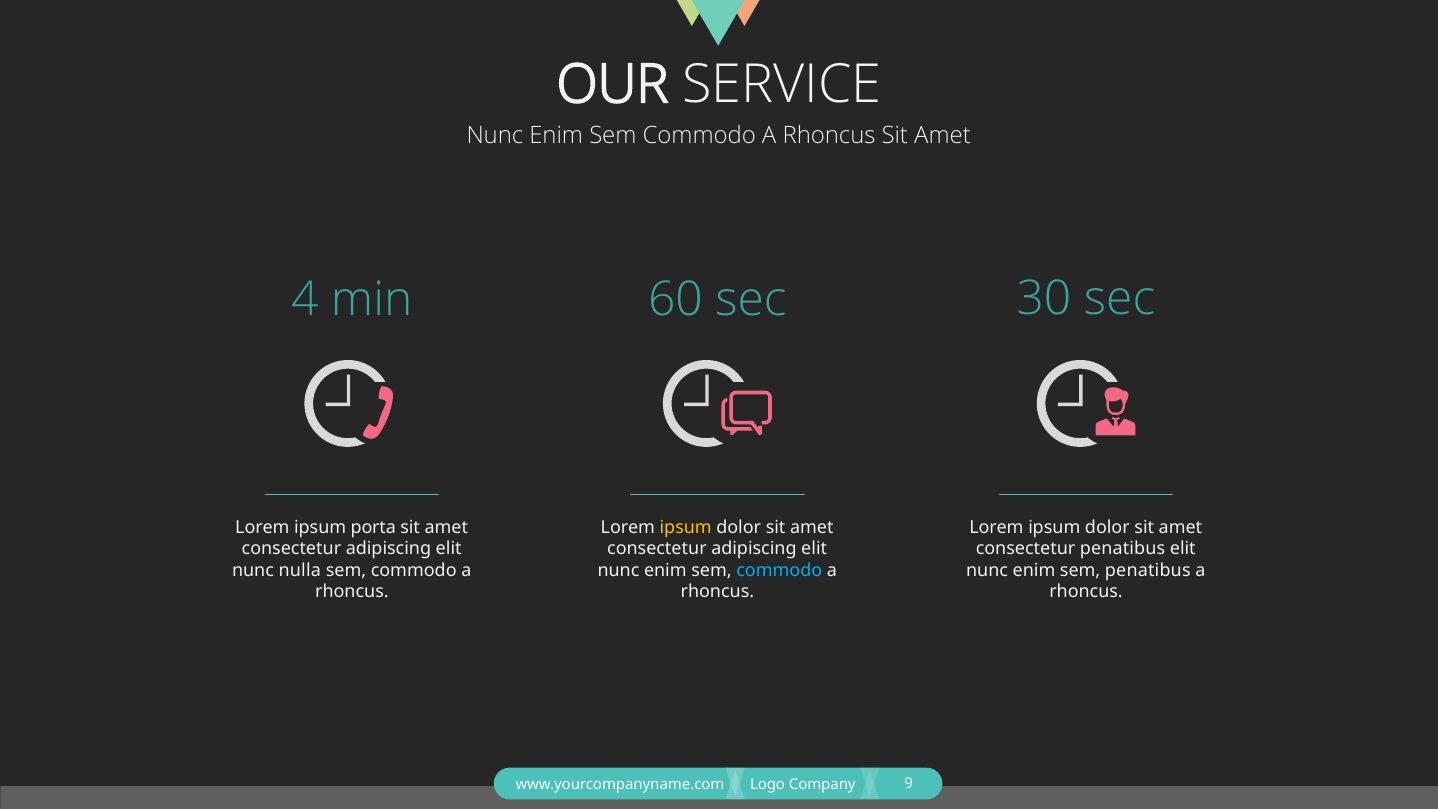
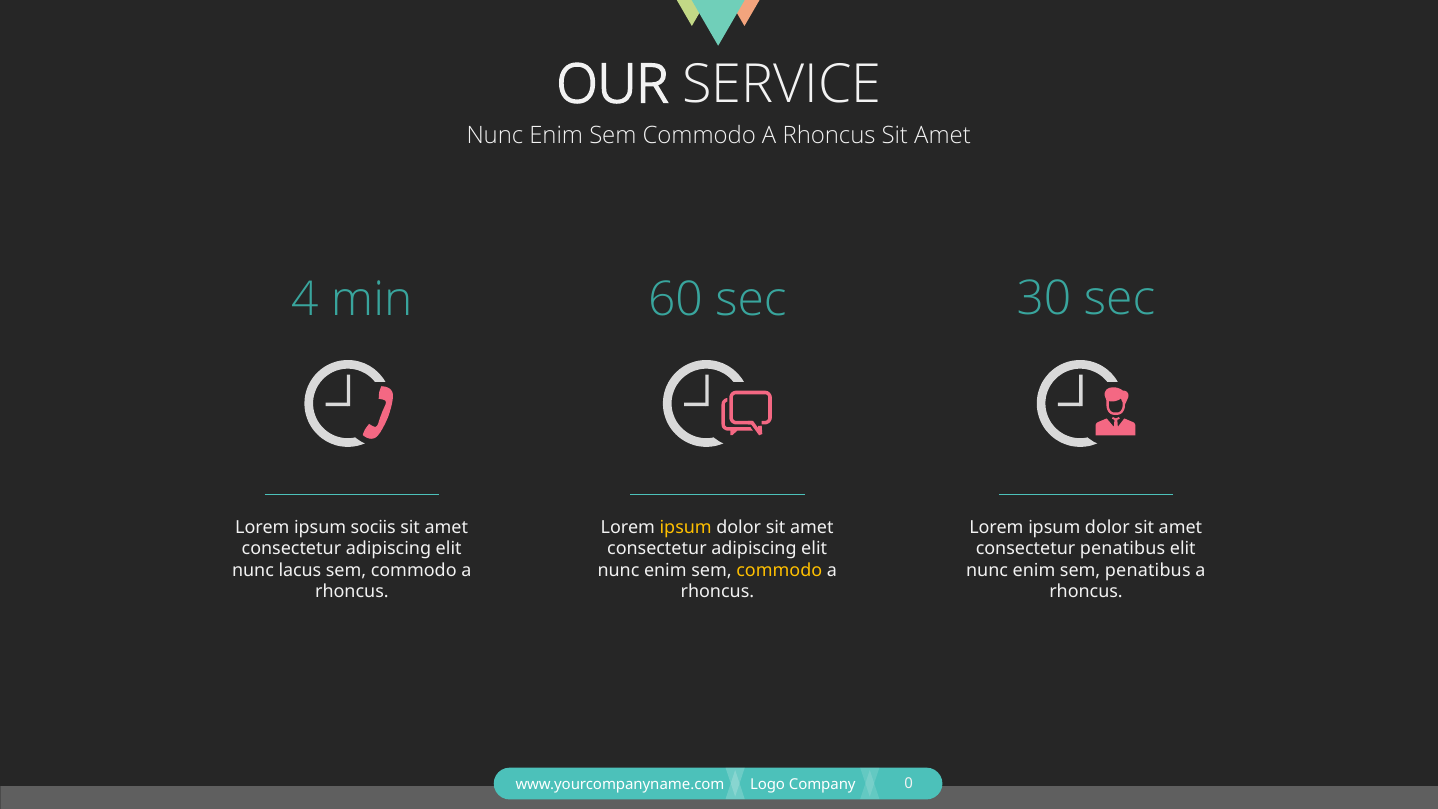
porta: porta -> sociis
nulla: nulla -> lacus
commodo at (779, 570) colour: light blue -> yellow
9: 9 -> 0
